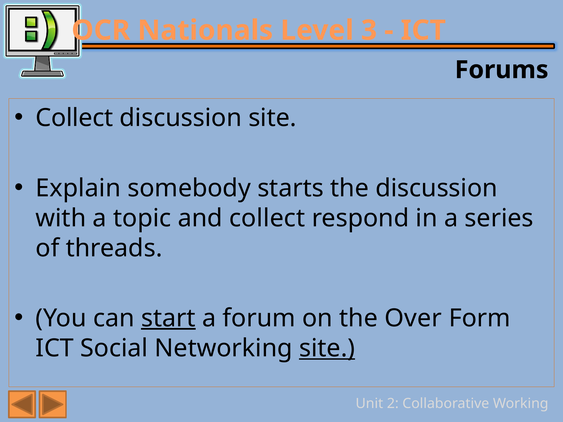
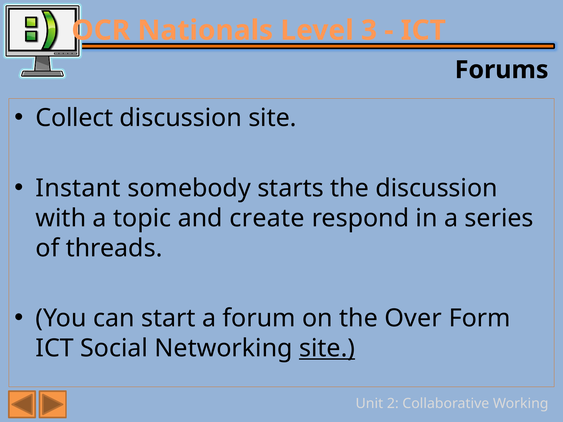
Explain: Explain -> Instant
and collect: collect -> create
start underline: present -> none
